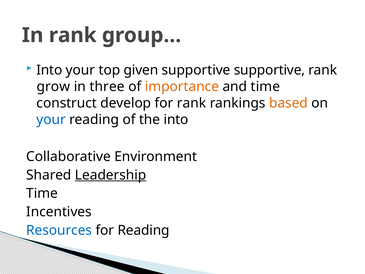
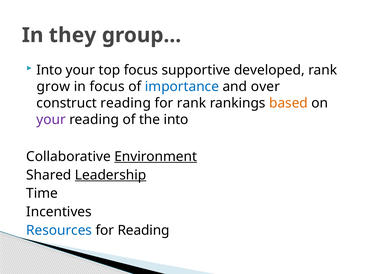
In rank: rank -> they
top given: given -> focus
supportive supportive: supportive -> developed
in three: three -> focus
importance colour: orange -> blue
and time: time -> over
construct develop: develop -> reading
your at (51, 119) colour: blue -> purple
Environment underline: none -> present
